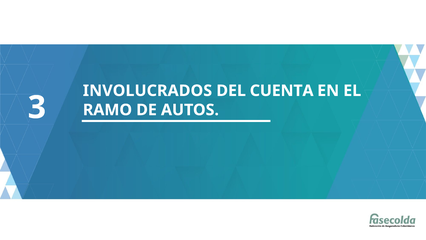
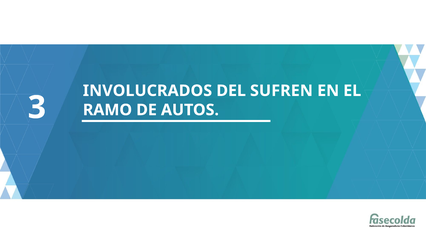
CUENTA: CUENTA -> SUFREN
